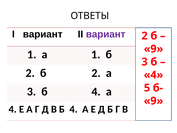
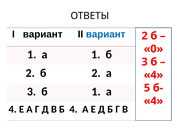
вариант at (106, 34) colour: purple -> blue
9 at (153, 49): 9 -> 0
3 б 4: 4 -> 1
9 at (153, 101): 9 -> 4
